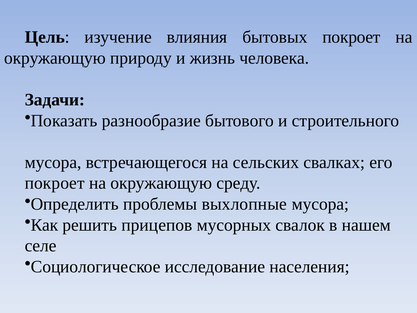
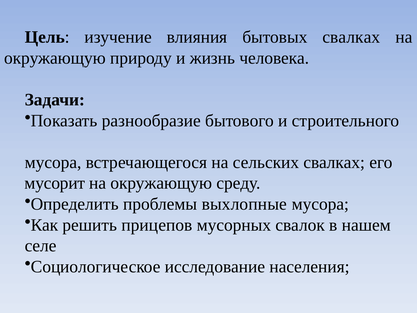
бытовых покроет: покроет -> свалках
покроет at (55, 183): покроет -> мусорит
